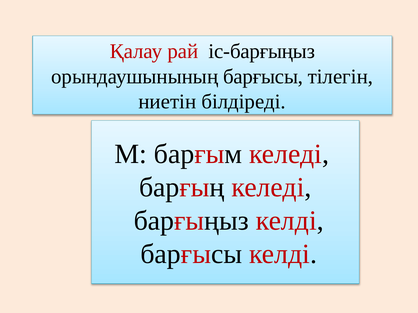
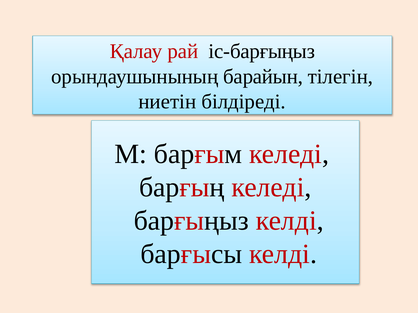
орындаушынының барғысы: барғысы -> барайын
